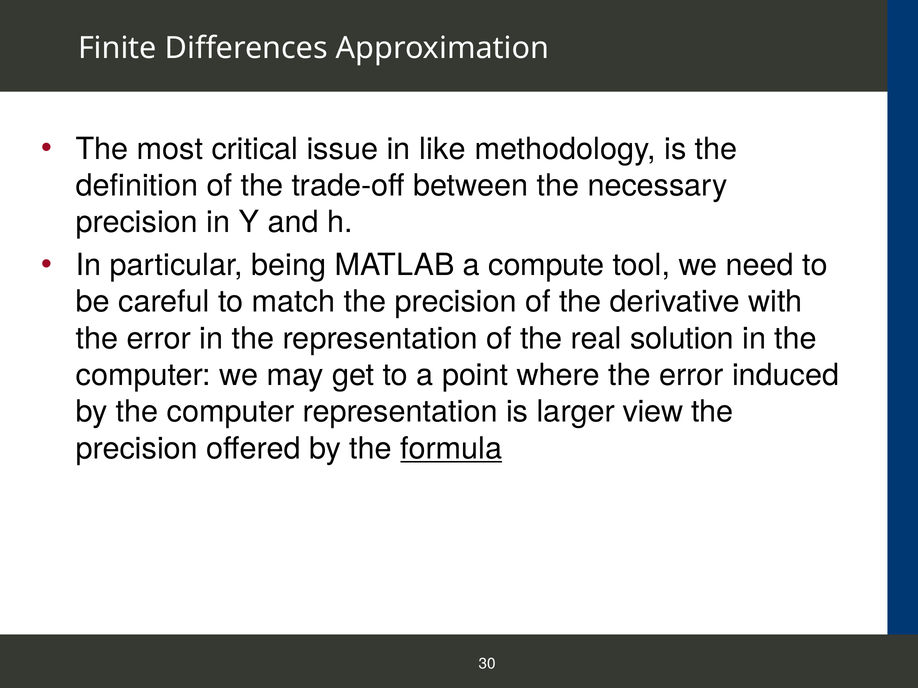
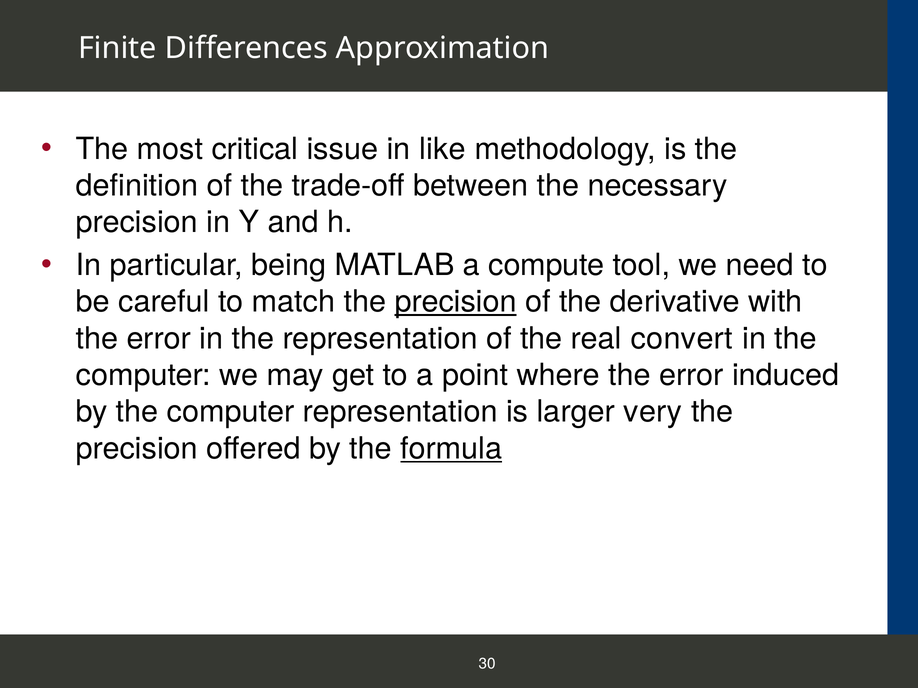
precision at (456, 302) underline: none -> present
solution: solution -> convert
view: view -> very
